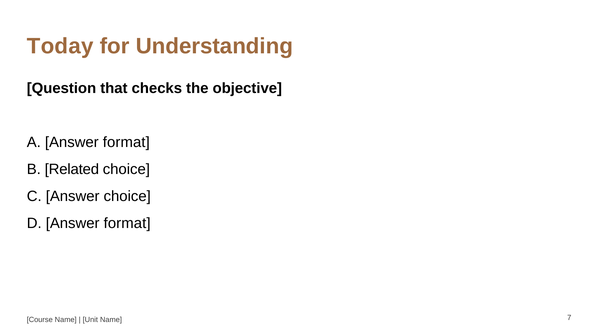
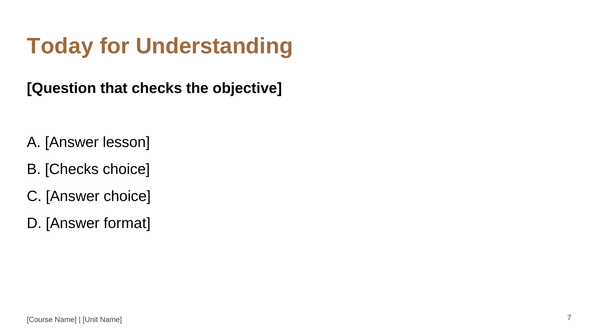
A Answer format: format -> lesson
B Related: Related -> Checks
